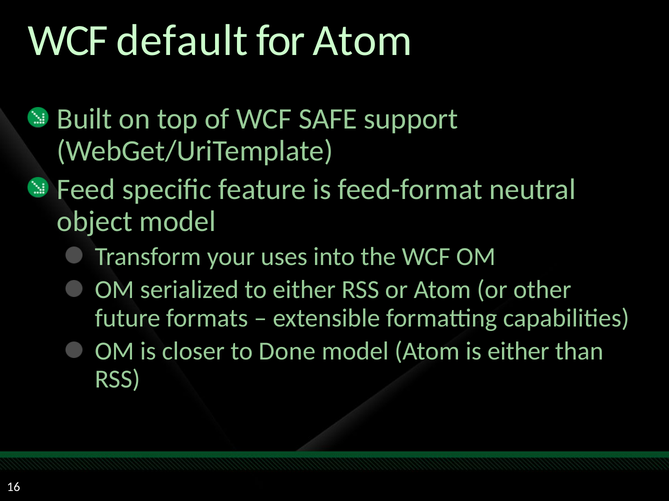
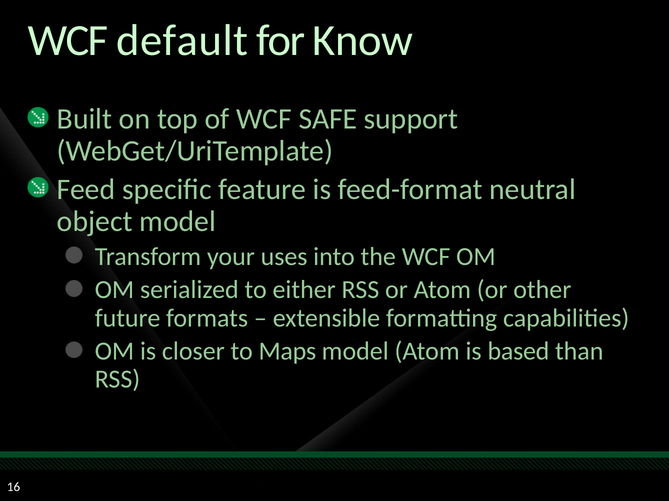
for Atom: Atom -> Know
Done: Done -> Maps
is either: either -> based
